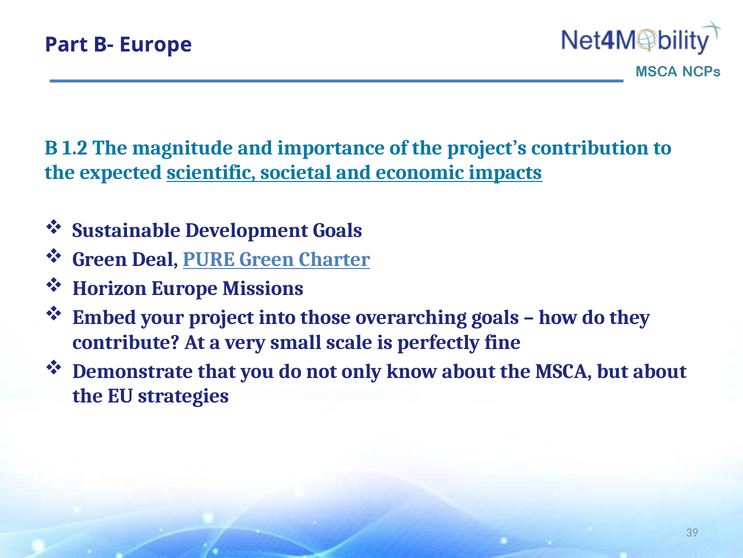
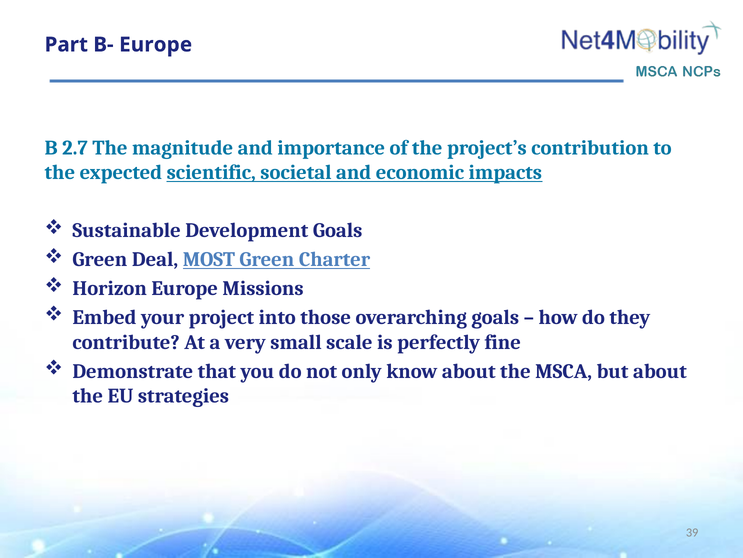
1.2: 1.2 -> 2.7
PURE: PURE -> MOST
